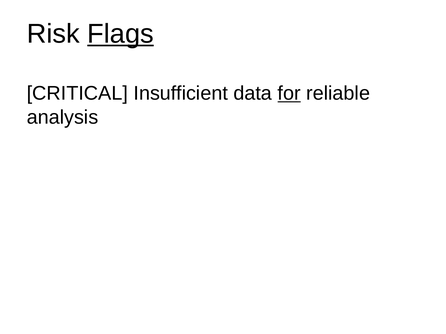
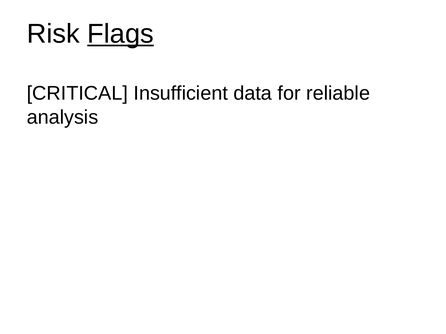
for underline: present -> none
